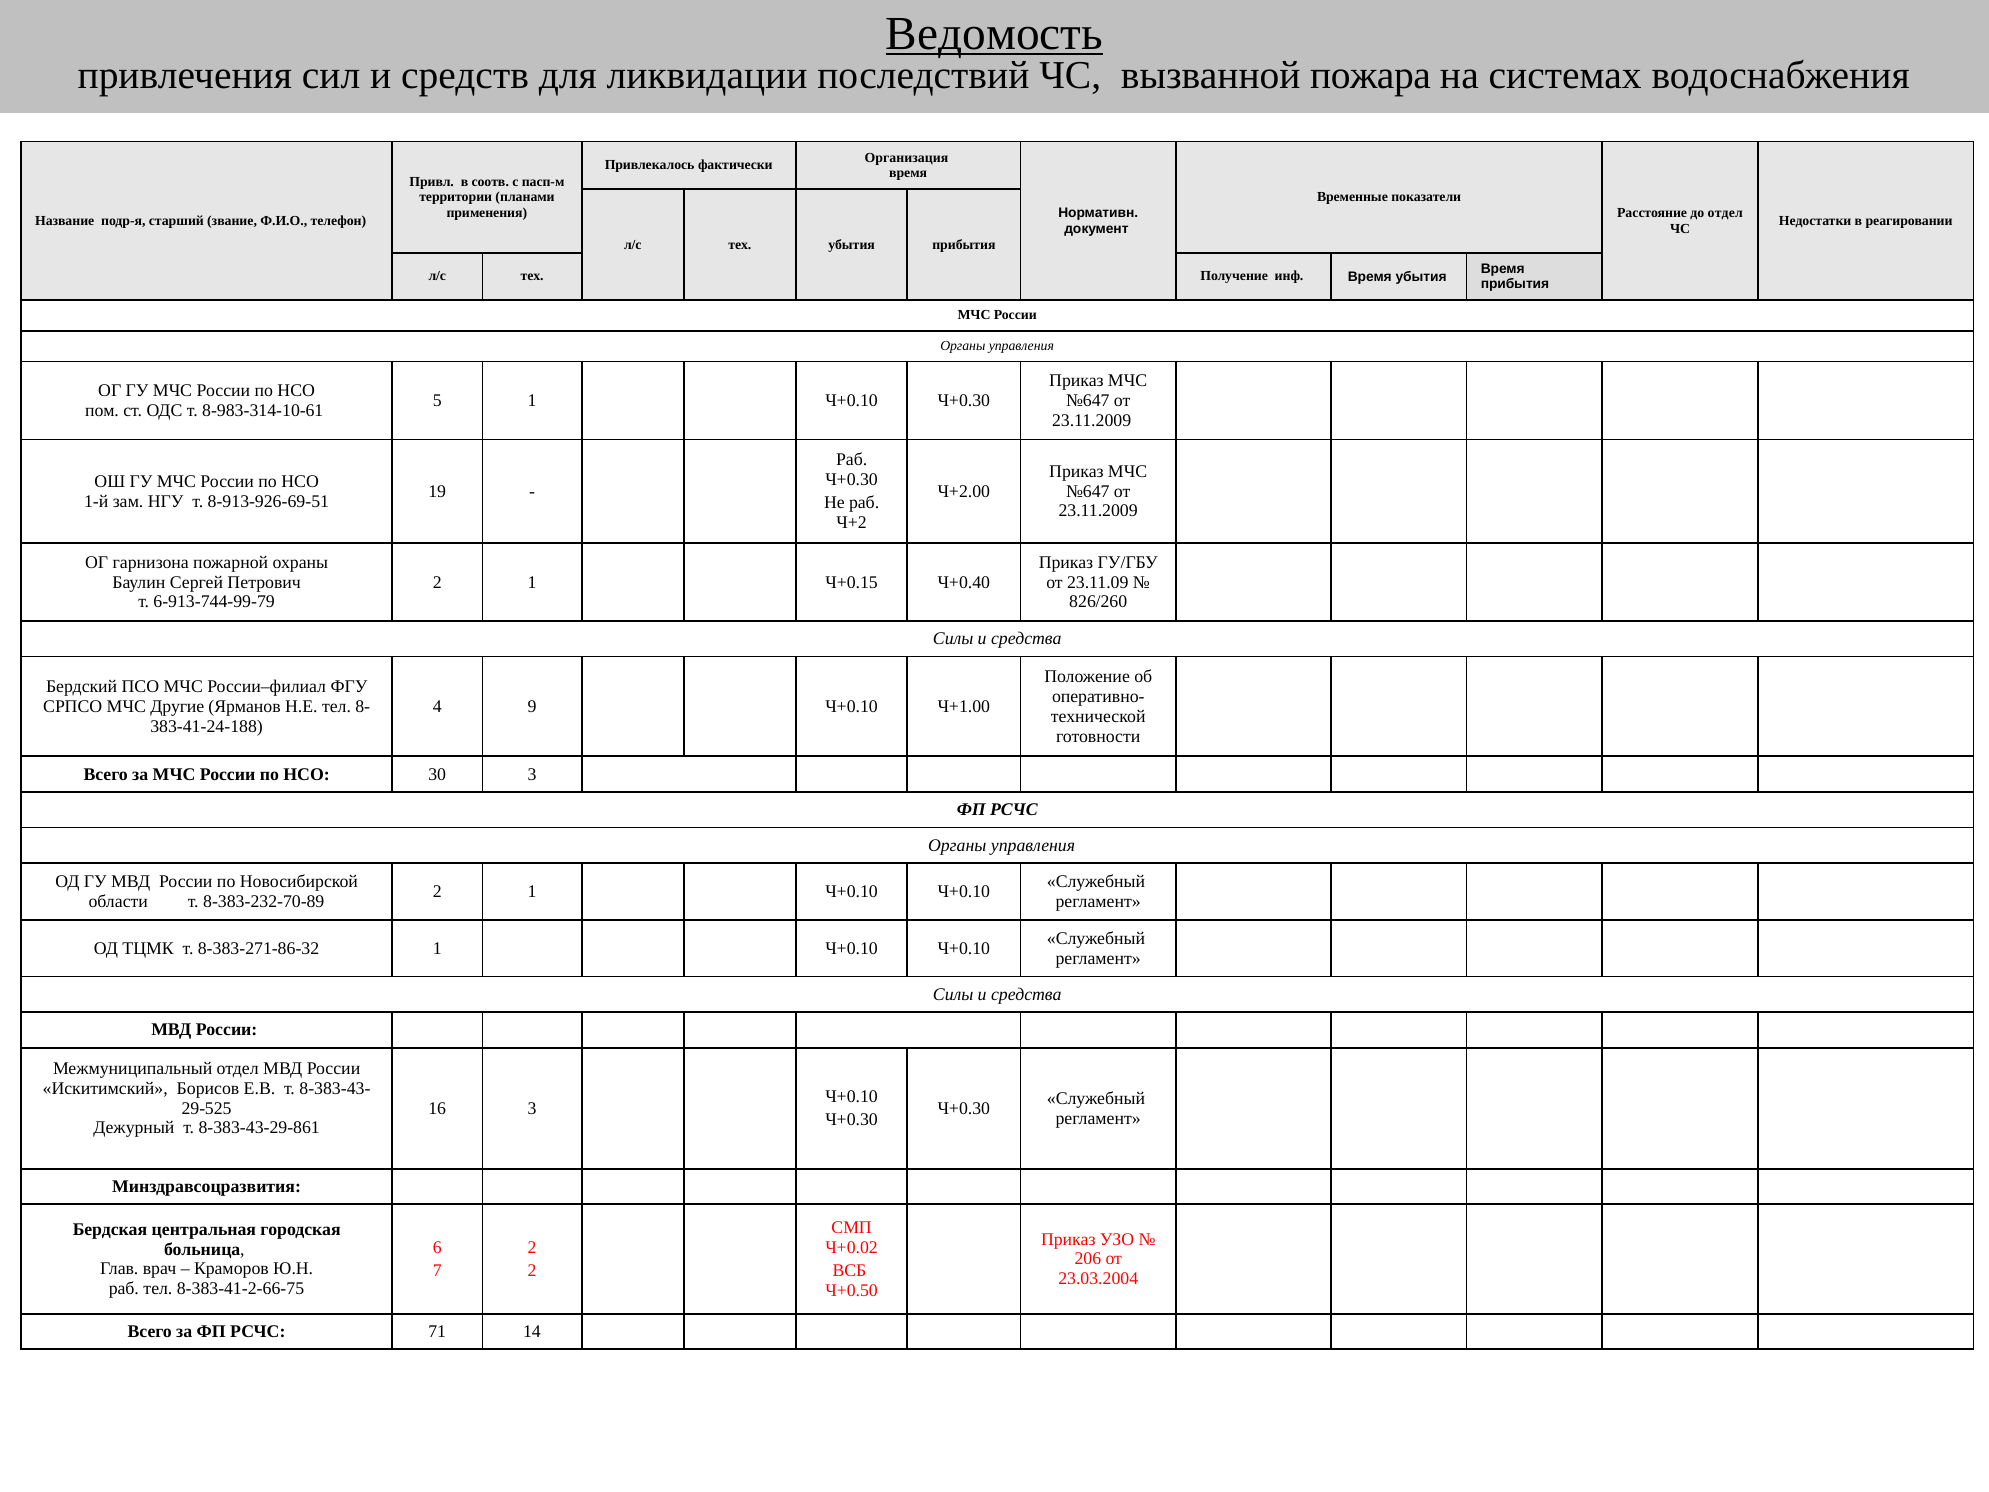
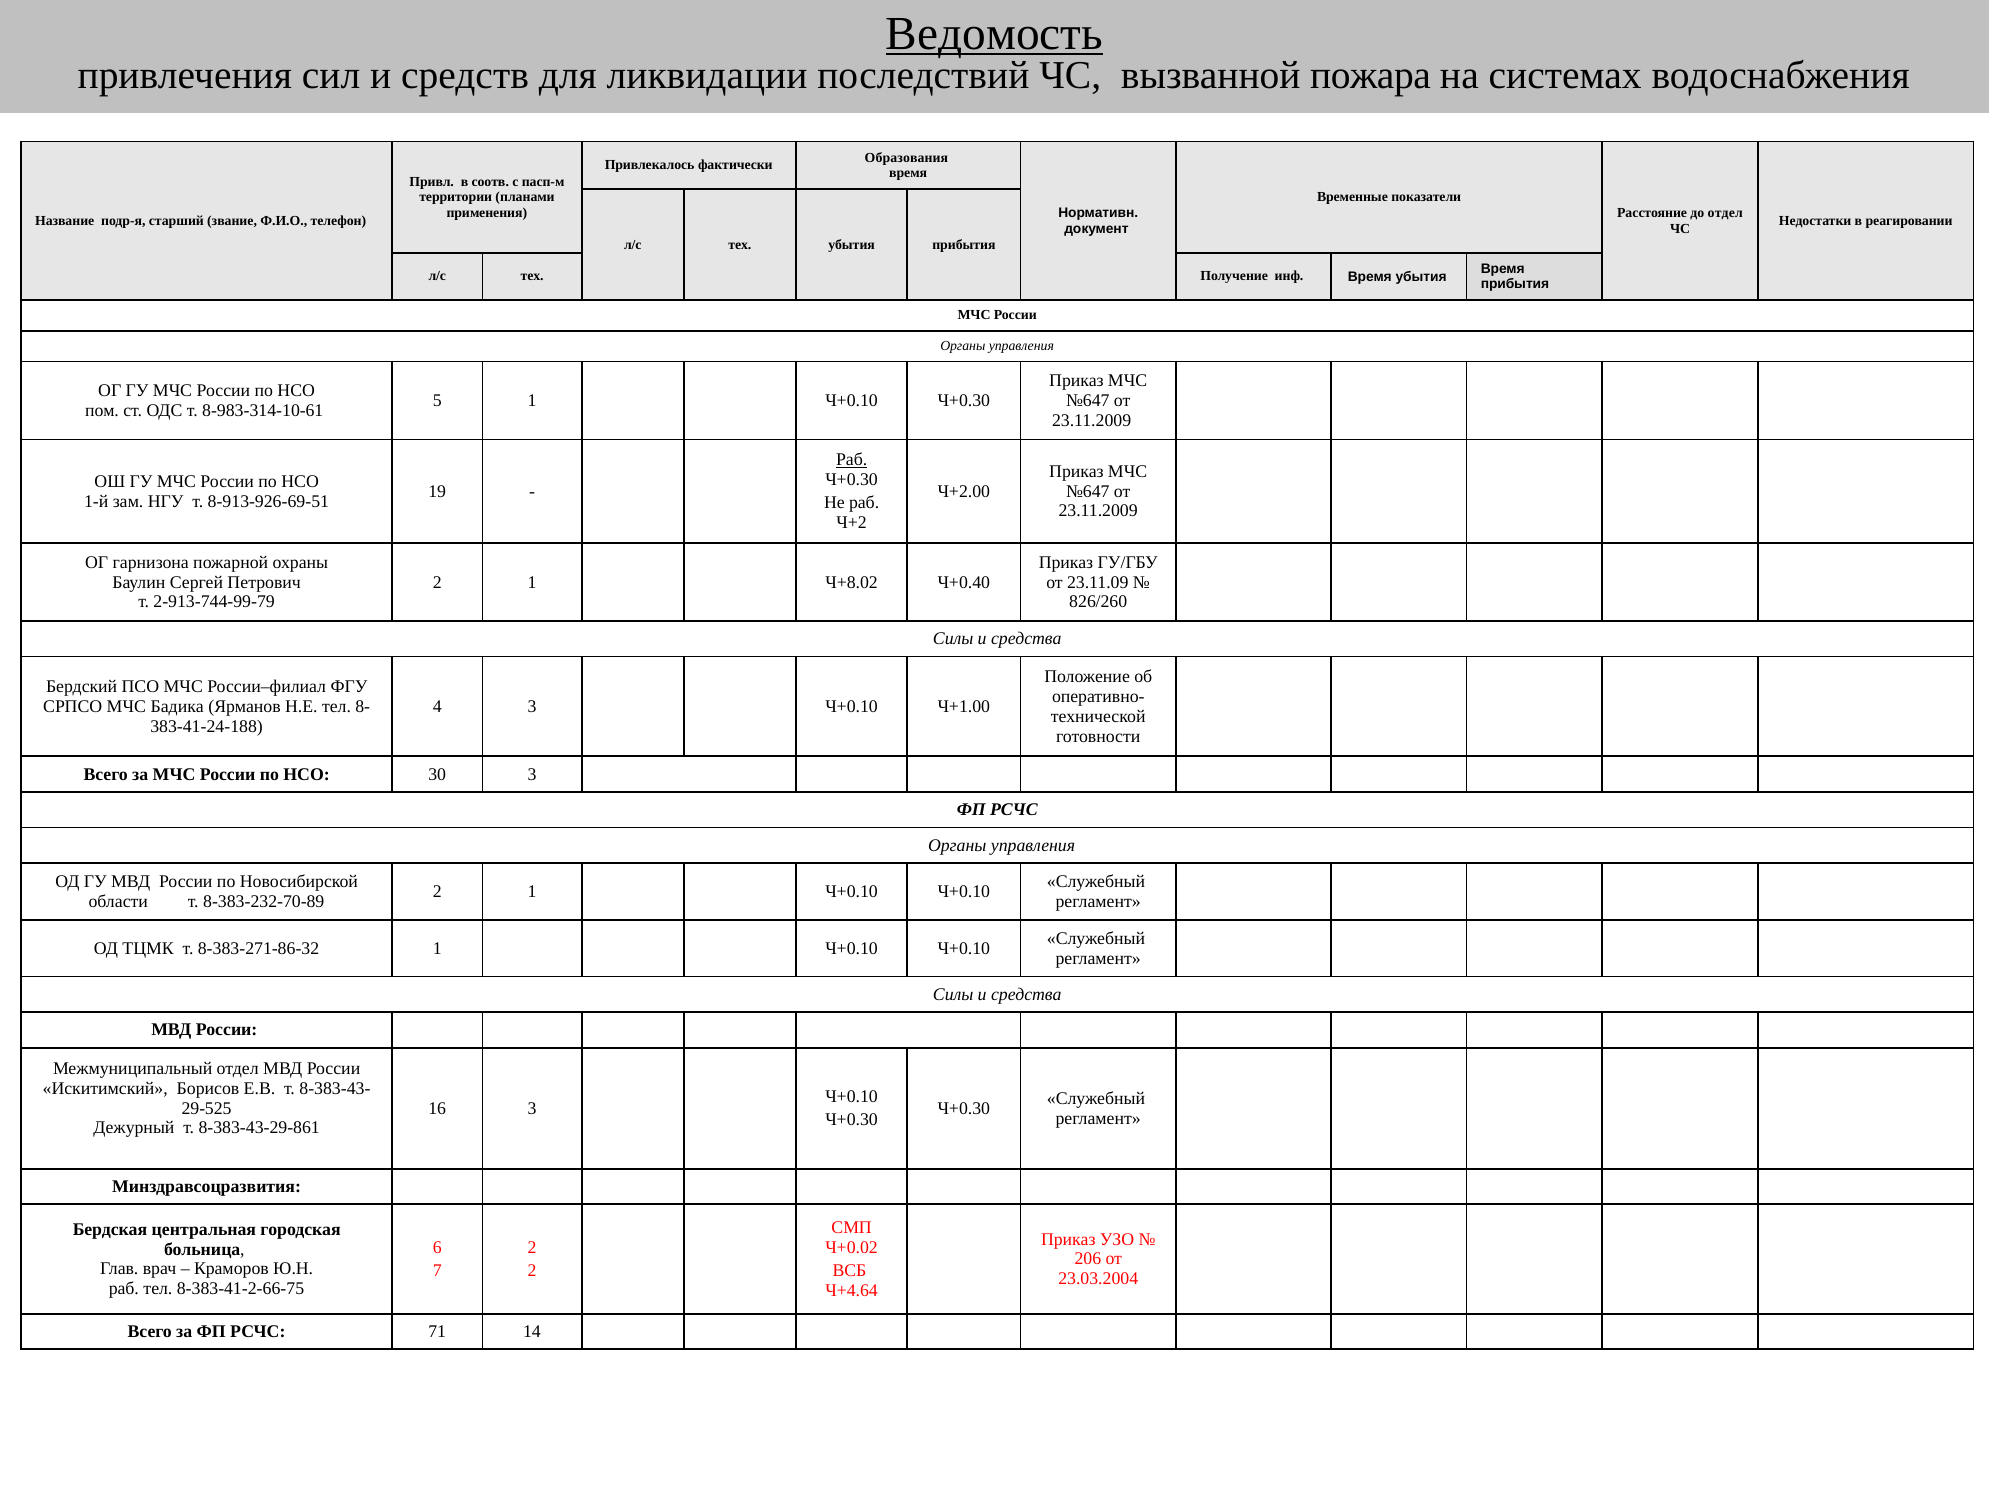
Организация: Организация -> Образования
Раб at (852, 460) underline: none -> present
Ч+0.15: Ч+0.15 -> Ч+8.02
6-913-744-99-79: 6-913-744-99-79 -> 2-913-744-99-79
Другие: Другие -> Бадика
4 9: 9 -> 3
Ч+0.50: Ч+0.50 -> Ч+4.64
